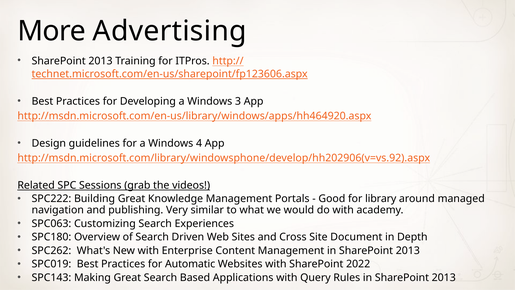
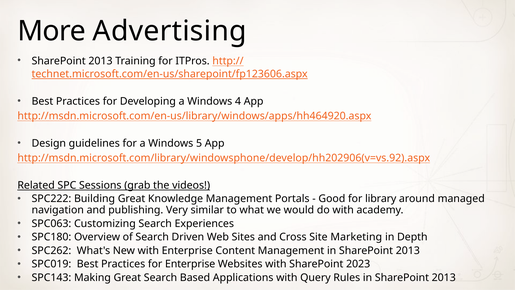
3: 3 -> 4
4: 4 -> 5
Document: Document -> Marketing
for Automatic: Automatic -> Enterprise
2022: 2022 -> 2023
